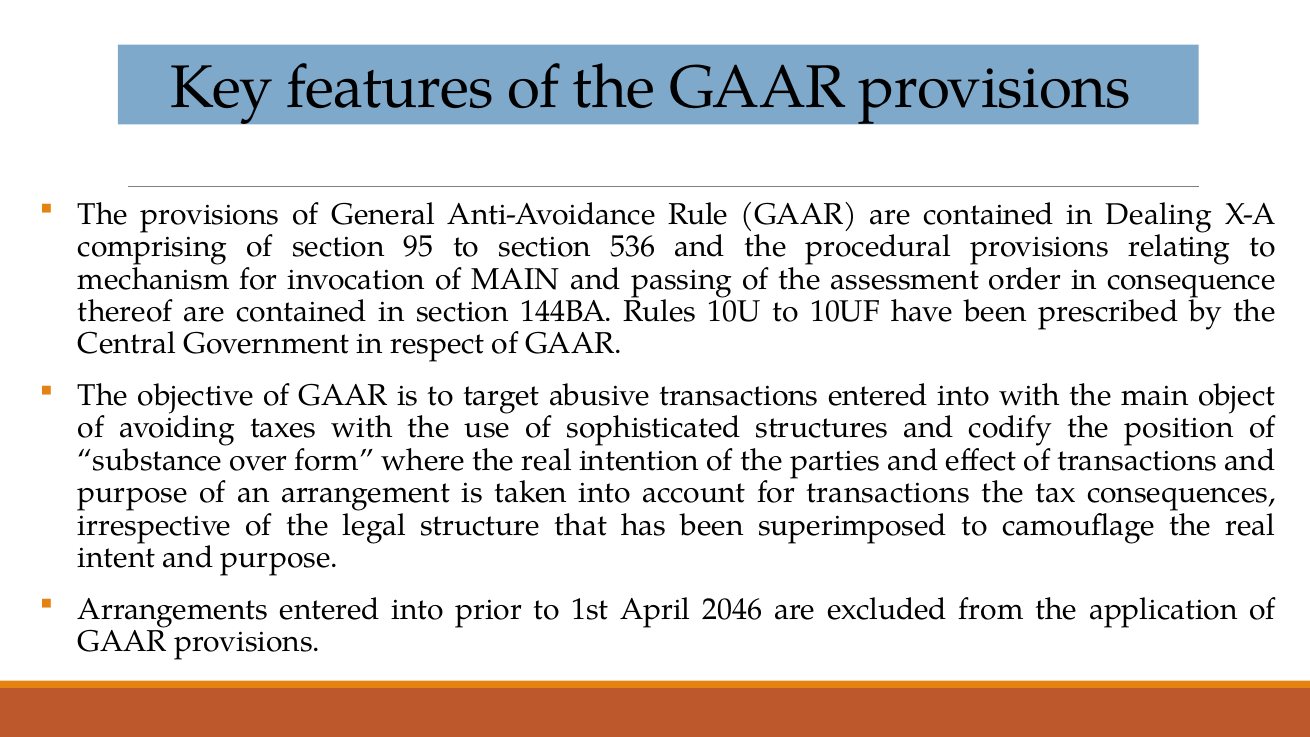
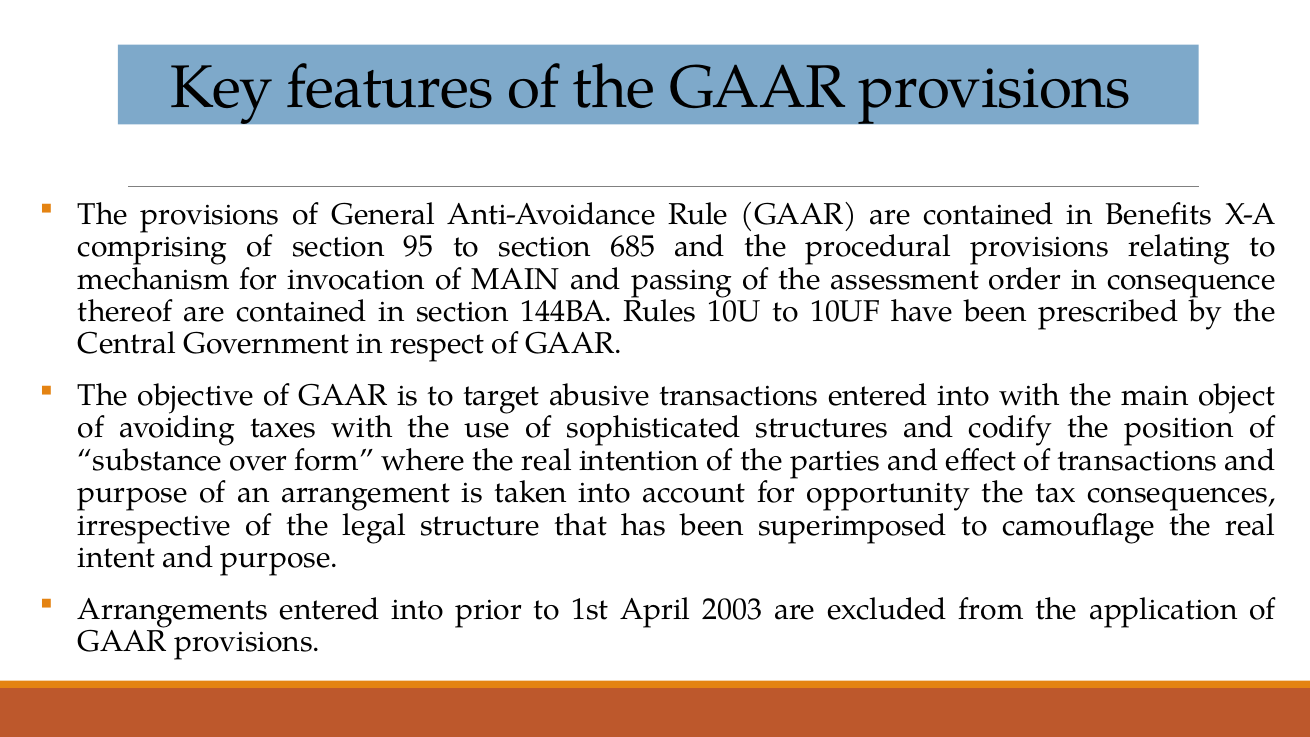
Dealing: Dealing -> Benefits
536: 536 -> 685
for transactions: transactions -> opportunity
2046: 2046 -> 2003
